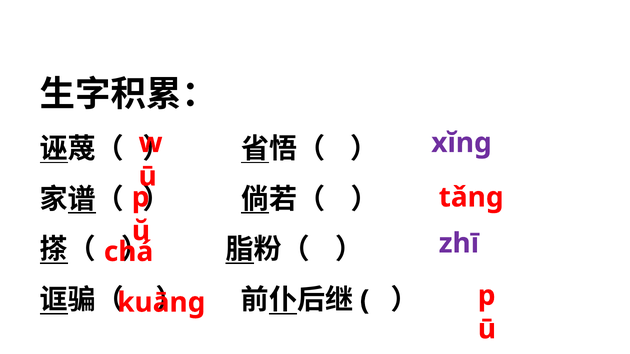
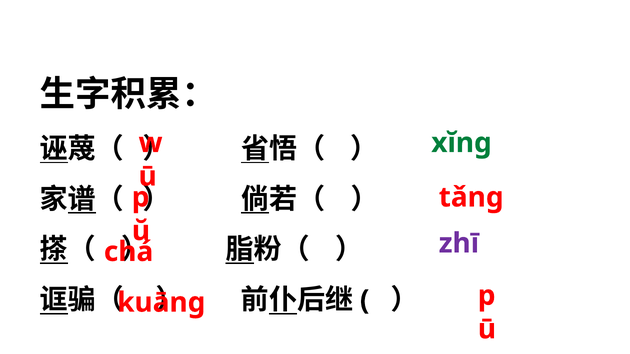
xĭnɡ colour: purple -> green
